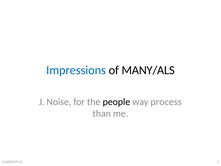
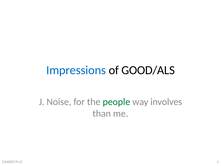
MANY/ALS: MANY/ALS -> GOOD/ALS
people colour: black -> green
process: process -> involves
